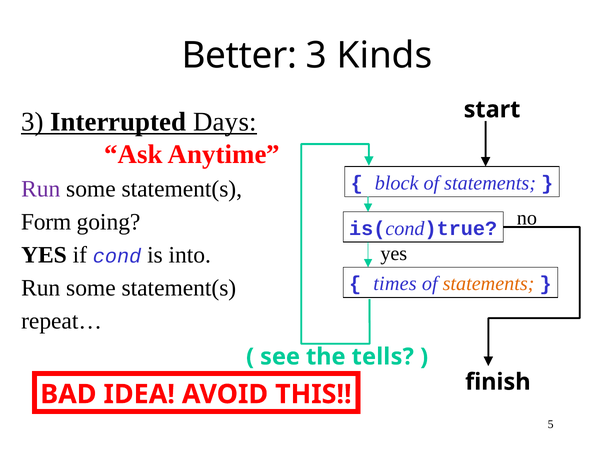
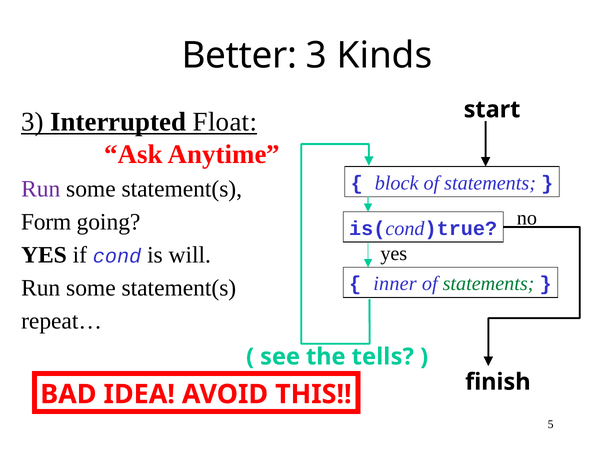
Days: Days -> Float
into: into -> will
times: times -> inner
statements at (489, 284) colour: orange -> green
